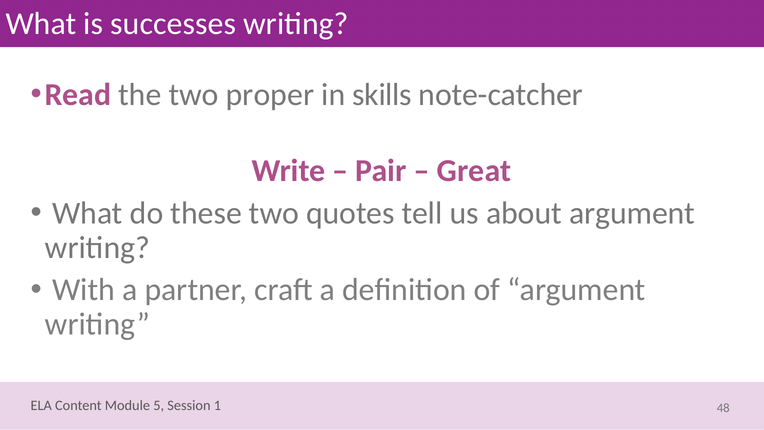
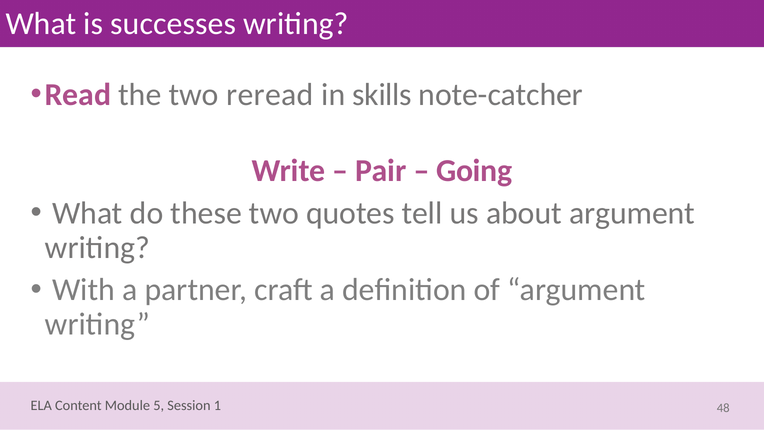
proper: proper -> reread
Great: Great -> Going
